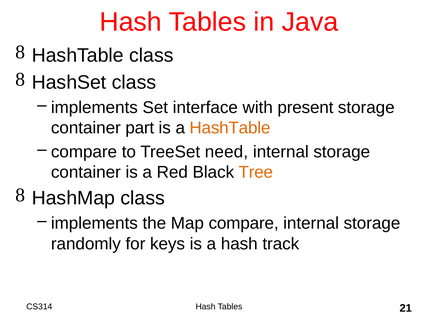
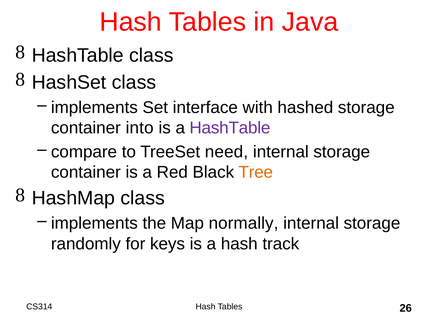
present: present -> hashed
part: part -> into
HashTable at (230, 128) colour: orange -> purple
Map compare: compare -> normally
21: 21 -> 26
